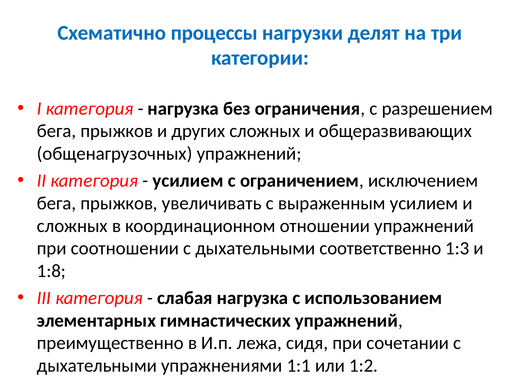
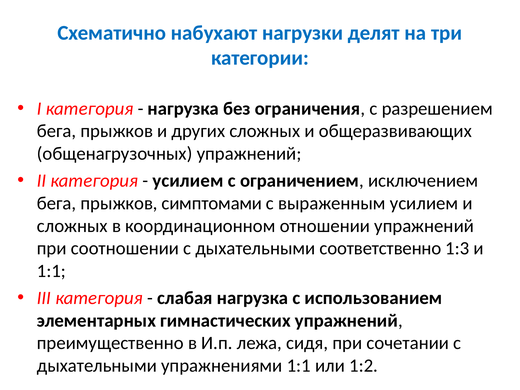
процессы: процессы -> набухают
увеличивать: увеличивать -> симптомами
1:8 at (51, 271): 1:8 -> 1:1
